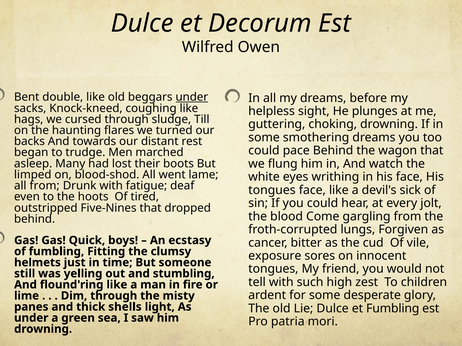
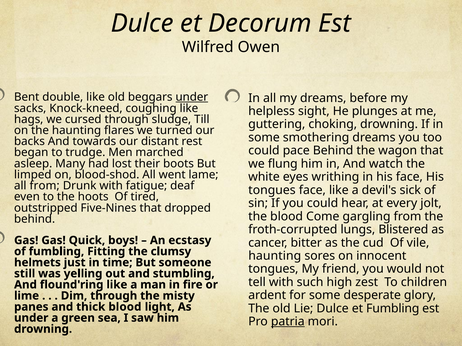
Forgiven: Forgiven -> Blistered
exposure at (275, 256): exposure -> haunting
thick shells: shells -> blood
patria underline: none -> present
